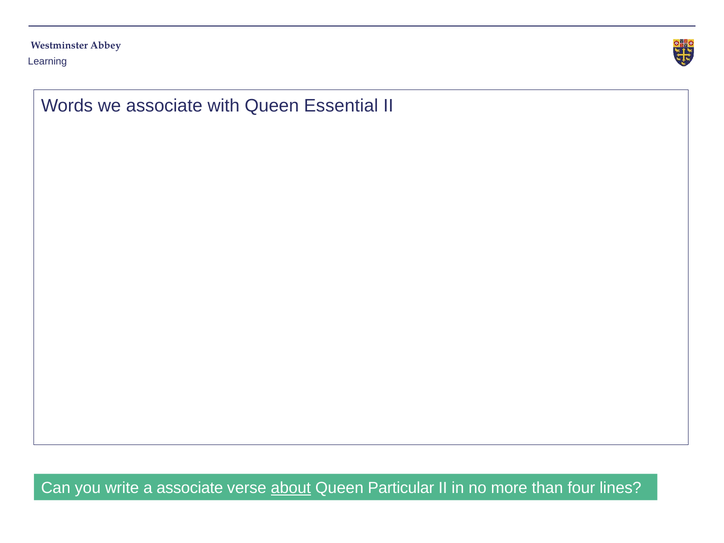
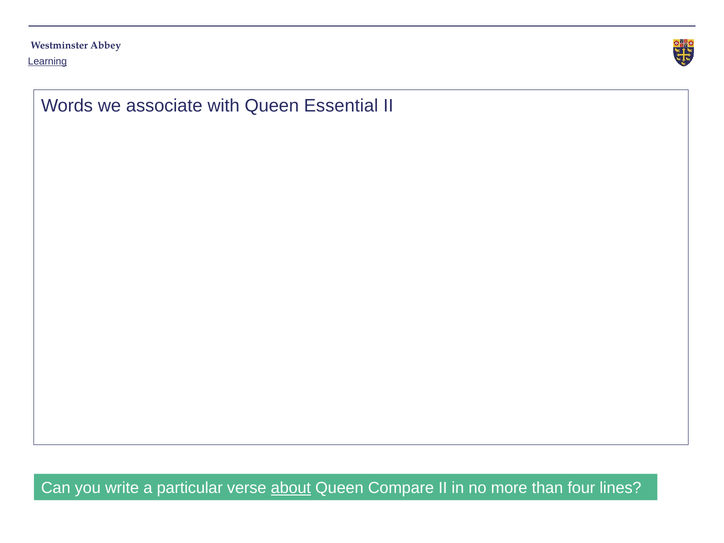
Learning underline: none -> present
a associate: associate -> particular
Particular: Particular -> Compare
